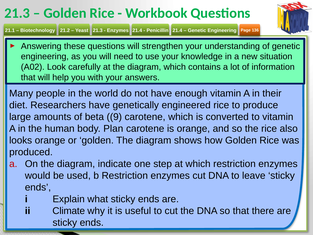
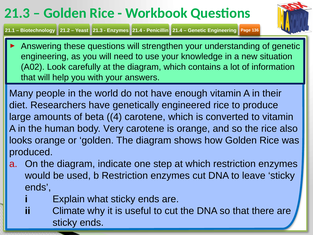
9: 9 -> 4
Plan: Plan -> Very
